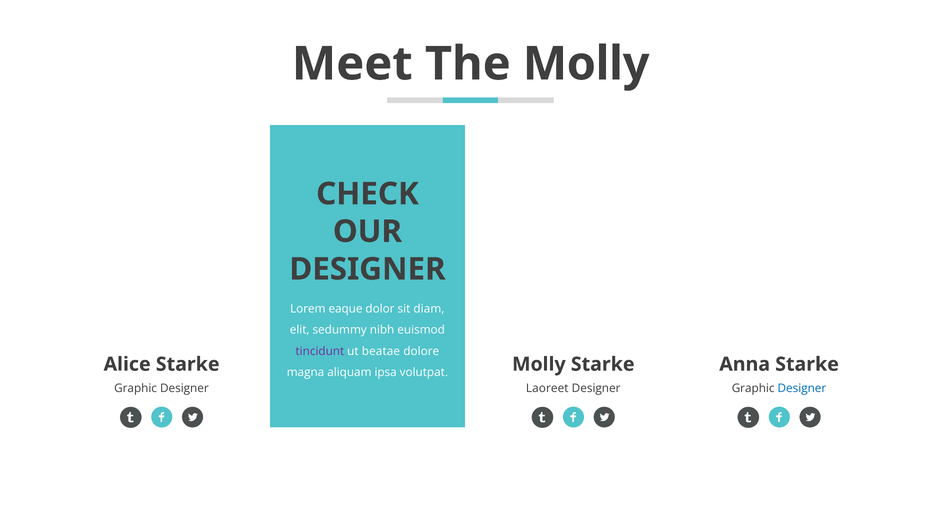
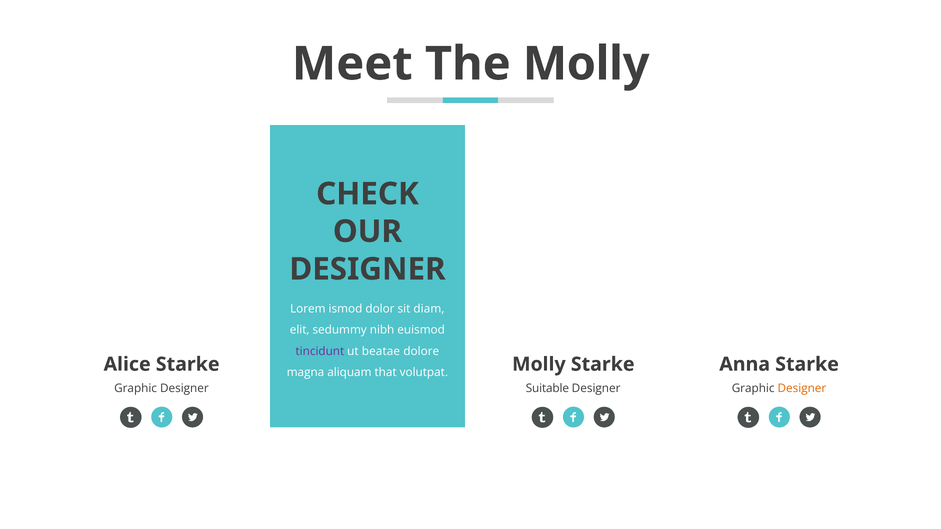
eaque: eaque -> ismod
ipsa: ipsa -> that
Laoreet: Laoreet -> Suitable
Designer at (802, 389) colour: blue -> orange
